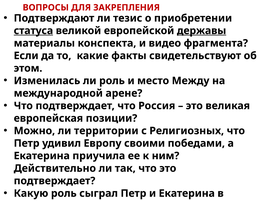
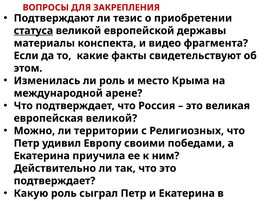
державы underline: present -> none
Между: Между -> Крыма
европейская позиции: позиции -> великой
